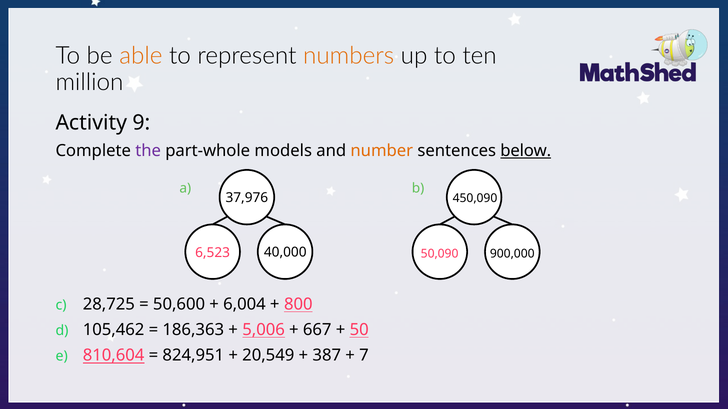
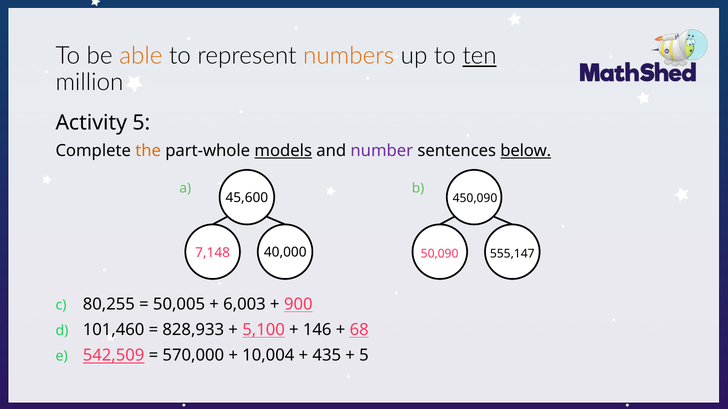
ten underline: none -> present
Activity 9: 9 -> 5
the colour: purple -> orange
models underline: none -> present
number colour: orange -> purple
37,976: 37,976 -> 45,600
6,523: 6,523 -> 7,148
900,000: 900,000 -> 555,147
28,725: 28,725 -> 80,255
50,600: 50,600 -> 50,005
6,004: 6,004 -> 6,003
800: 800 -> 900
105,462: 105,462 -> 101,460
186,363: 186,363 -> 828,933
5,006: 5,006 -> 5,100
667: 667 -> 146
50: 50 -> 68
810,604: 810,604 -> 542,509
824,951: 824,951 -> 570,000
20,549: 20,549 -> 10,004
387: 387 -> 435
7 at (364, 356): 7 -> 5
